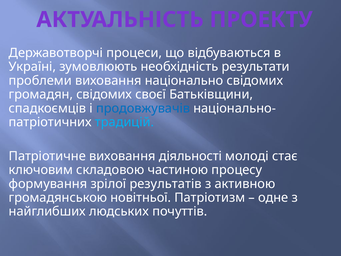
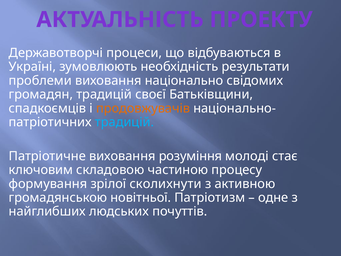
громадян свідомих: свідомих -> традицій
продовжувачів colour: blue -> orange
діяльності: діяльності -> розуміння
результатів: результатів -> сколихнути
